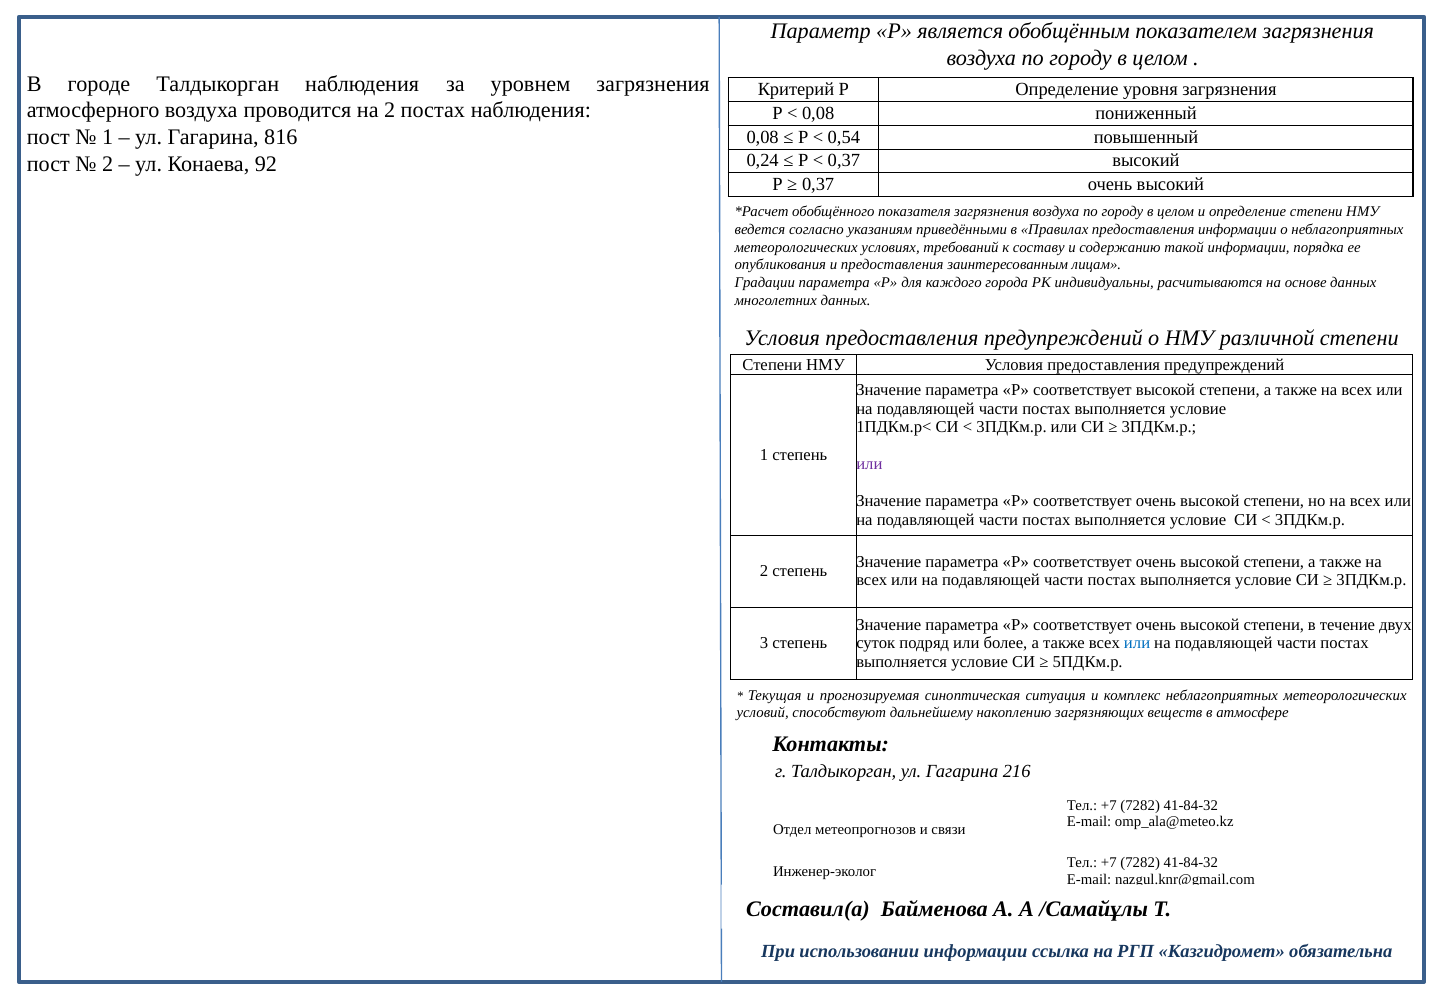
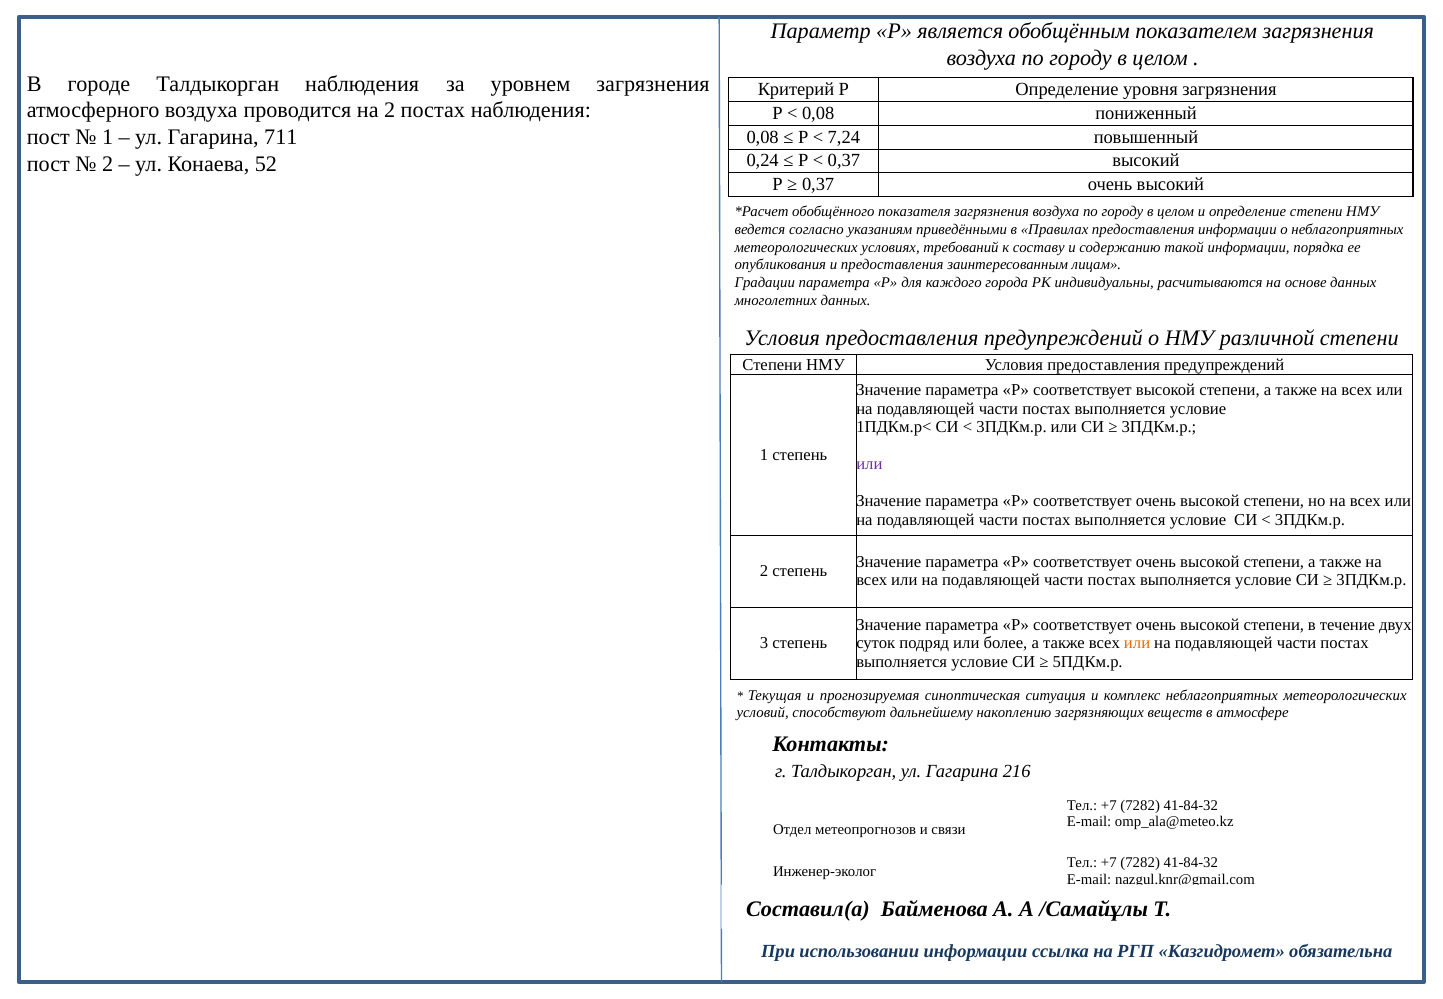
816: 816 -> 711
0,54: 0,54 -> 7,24
92: 92 -> 52
или at (1137, 643) colour: blue -> orange
